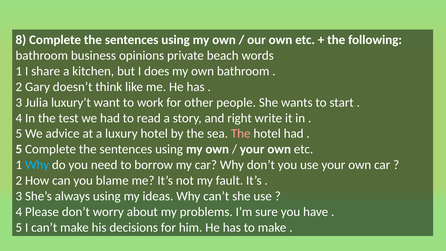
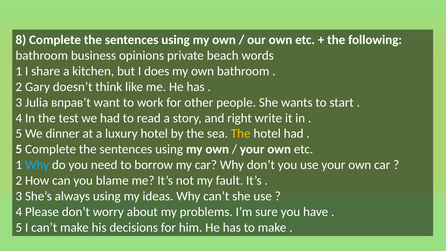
luxury’t: luxury’t -> вправ’t
advice: advice -> dinner
The at (241, 134) colour: pink -> yellow
